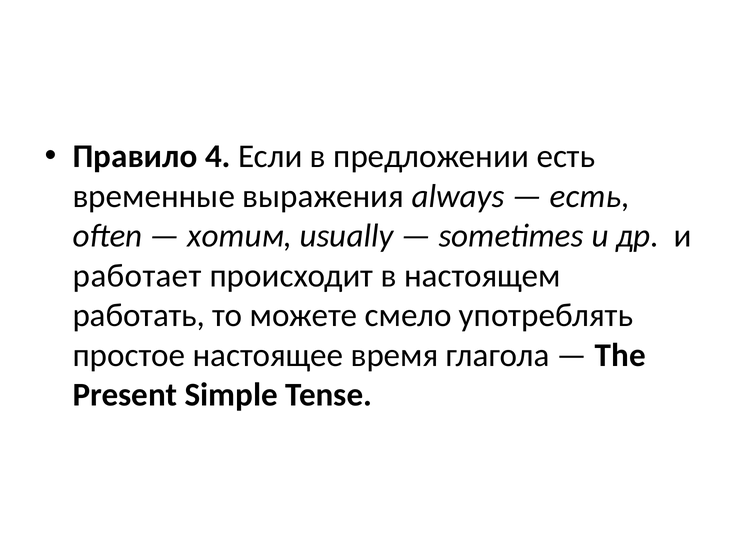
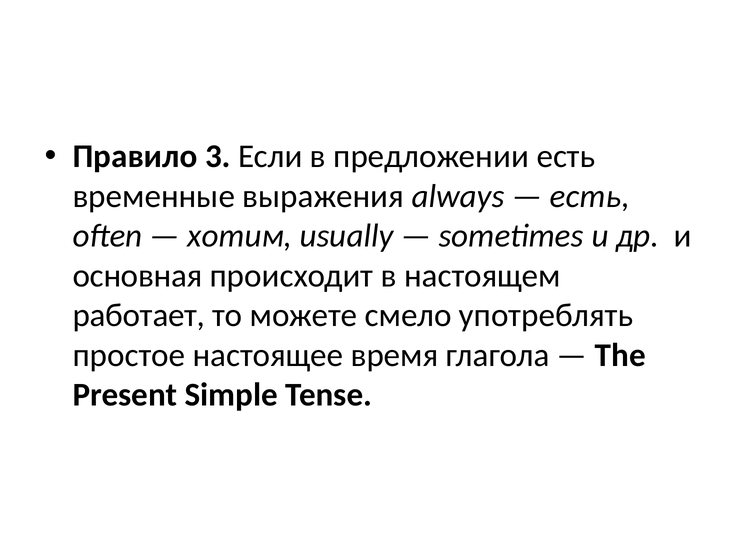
4: 4 -> 3
работает: работает -> основная
работать: работать -> работает
